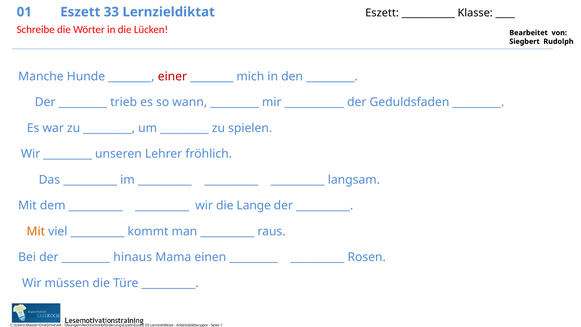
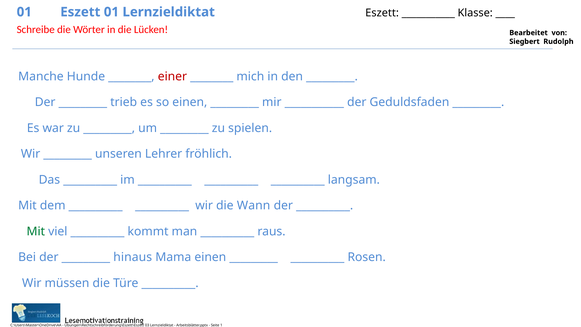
Eszett 33: 33 -> 01
so wann: wann -> einen
Lange: Lange -> Wann
Mit at (36, 231) colour: orange -> green
